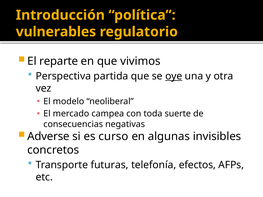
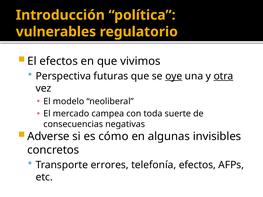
El reparte: reparte -> efectos
partida: partida -> futuras
otra underline: none -> present
curso: curso -> cómo
futuras: futuras -> errores
